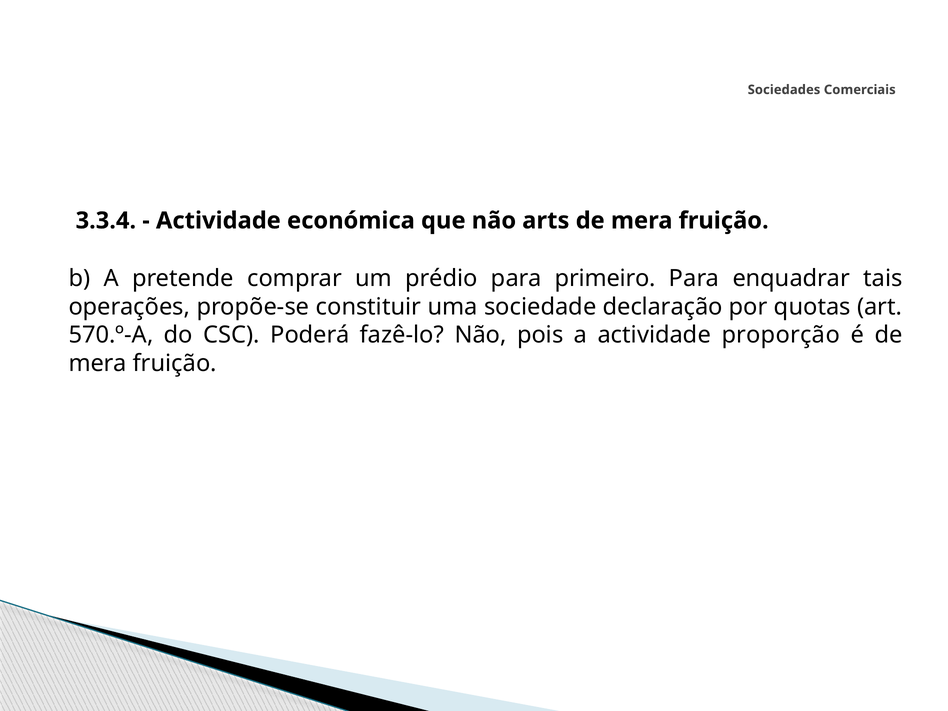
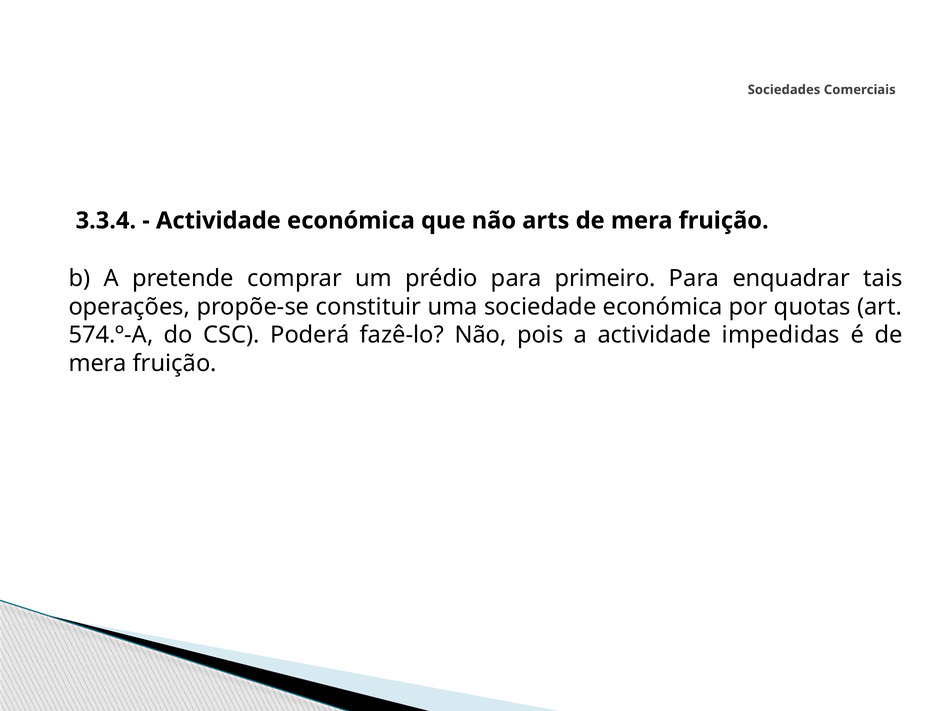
sociedade declaração: declaração -> económica
570.º-A: 570.º-A -> 574.º-A
proporção: proporção -> impedidas
